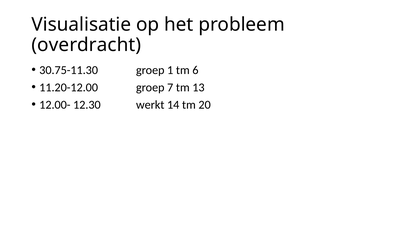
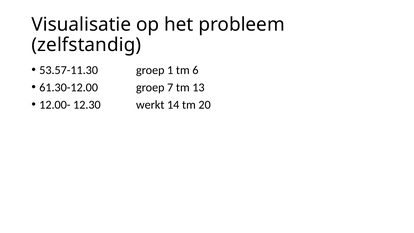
overdracht: overdracht -> zelfstandig
30.75-11.30: 30.75-11.30 -> 53.57-11.30
11.20-12.00: 11.20-12.00 -> 61.30-12.00
